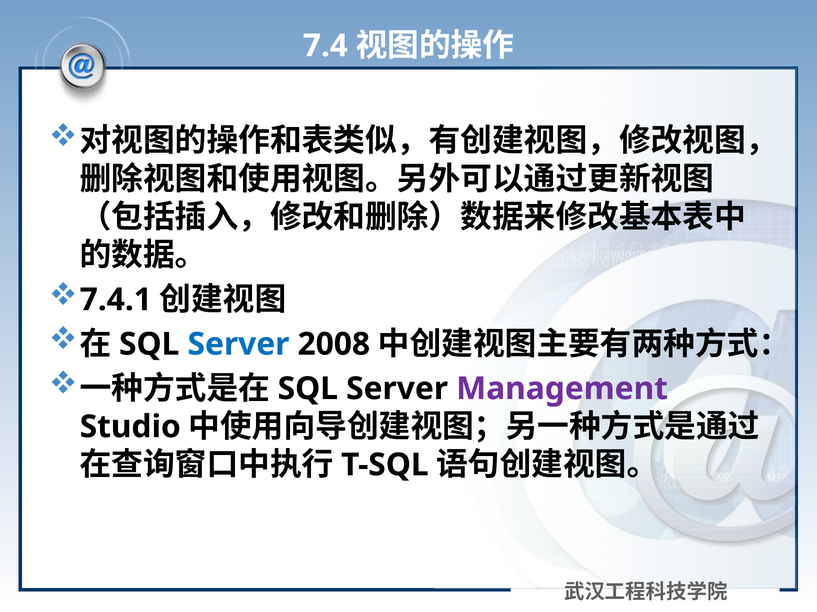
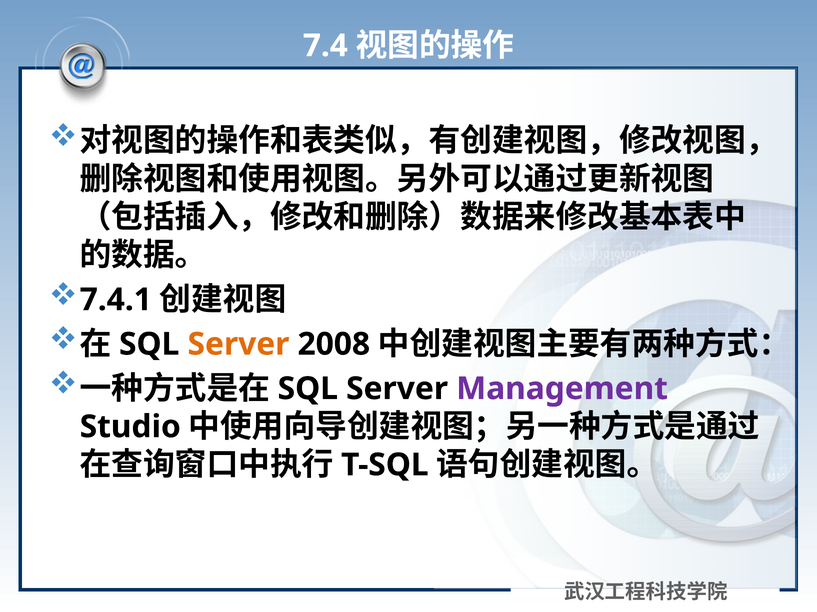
Server at (238, 345) colour: blue -> orange
